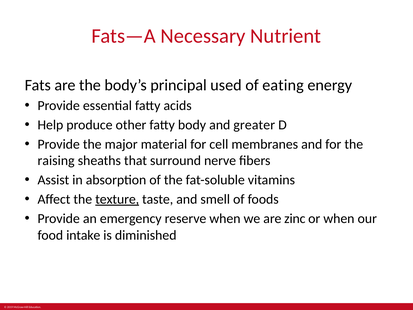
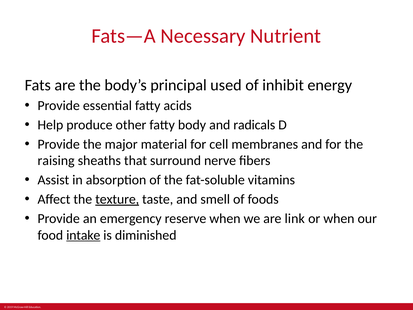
eating: eating -> inhibit
greater: greater -> radicals
zinc: zinc -> link
intake underline: none -> present
